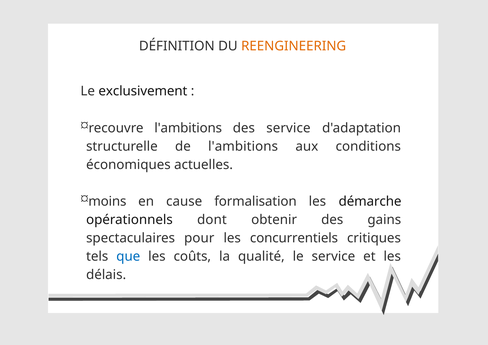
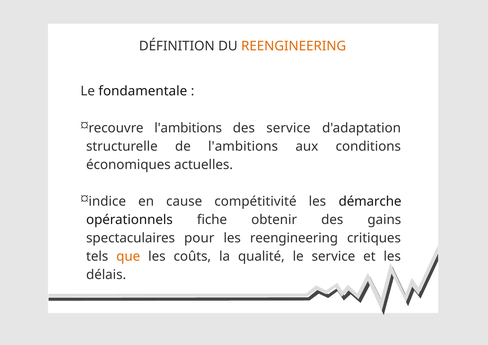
exclusivement: exclusivement -> fondamentale
moins: moins -> indice
formalisation: formalisation -> compétitivité
dont: dont -> fiche
les concurrentiels: concurrentiels -> reengineering
que colour: blue -> orange
